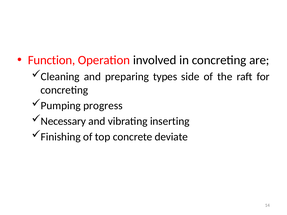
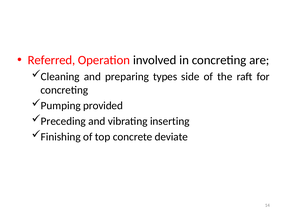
Function: Function -> Referred
progress: progress -> provided
Necessary: Necessary -> Preceding
